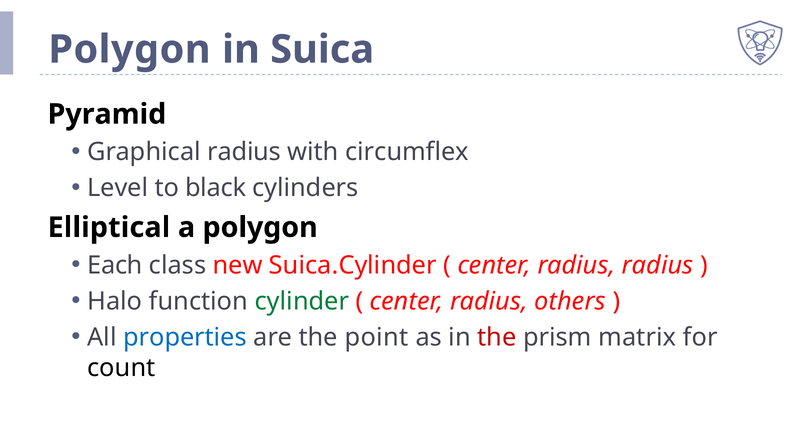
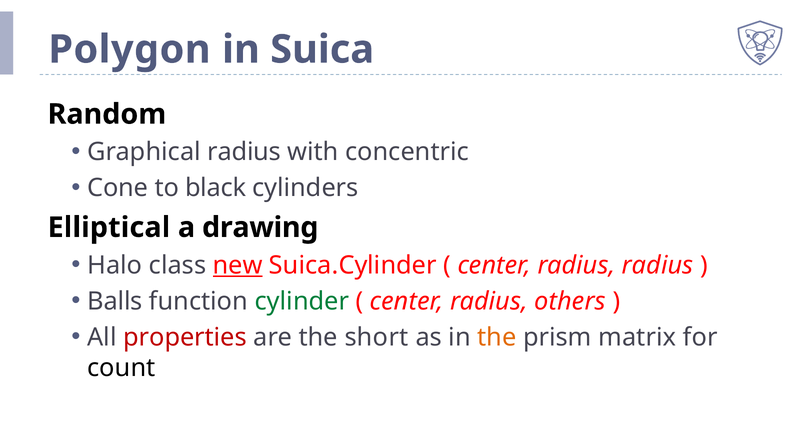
Pyramid: Pyramid -> Random
circumflex: circumflex -> concentric
Level: Level -> Cone
a polygon: polygon -> drawing
Each: Each -> Halo
new underline: none -> present
Halo: Halo -> Balls
properties colour: blue -> red
point: point -> short
the at (497, 337) colour: red -> orange
